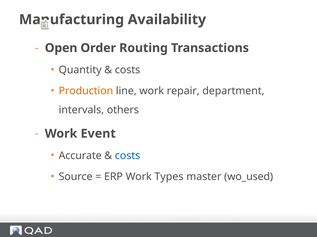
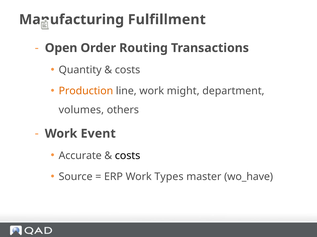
Availability: Availability -> Fulfillment
repair: repair -> might
intervals: intervals -> volumes
costs at (128, 156) colour: blue -> black
wo_used: wo_used -> wo_have
